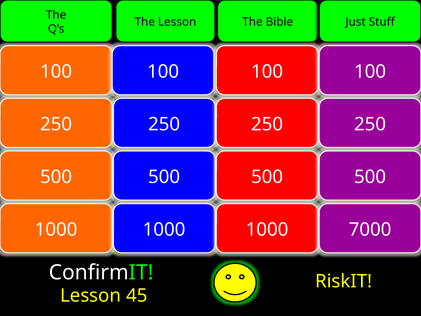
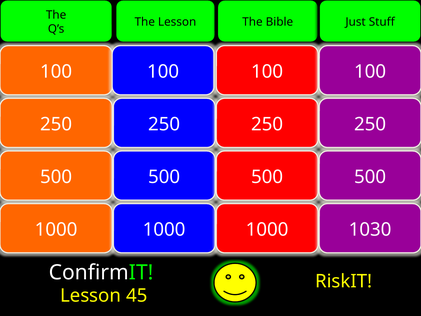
7000: 7000 -> 1030
